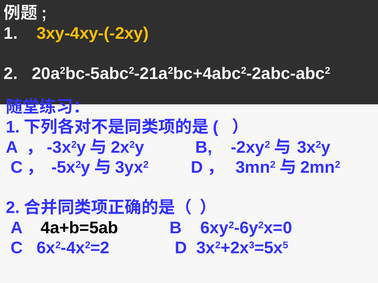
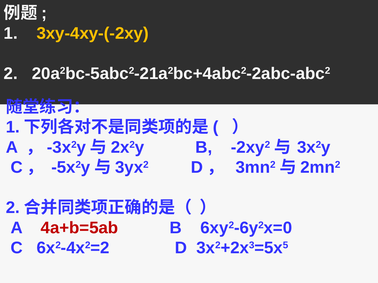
4a+b=5ab colour: black -> red
